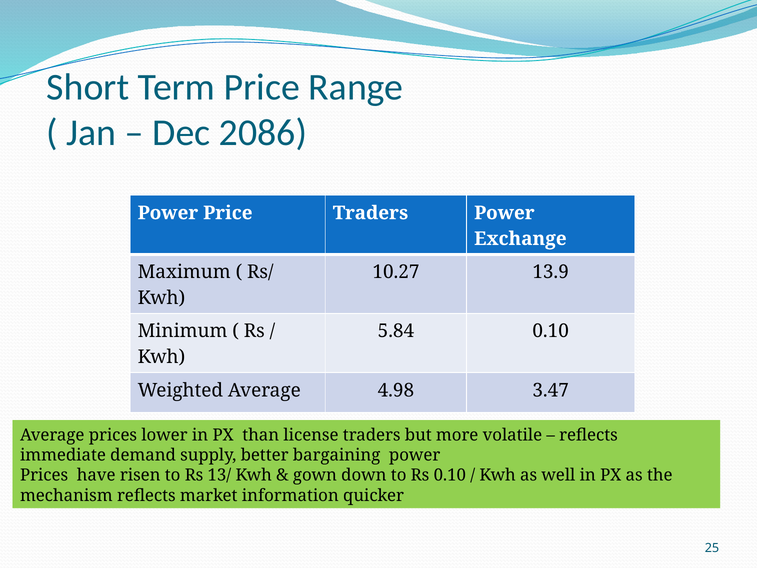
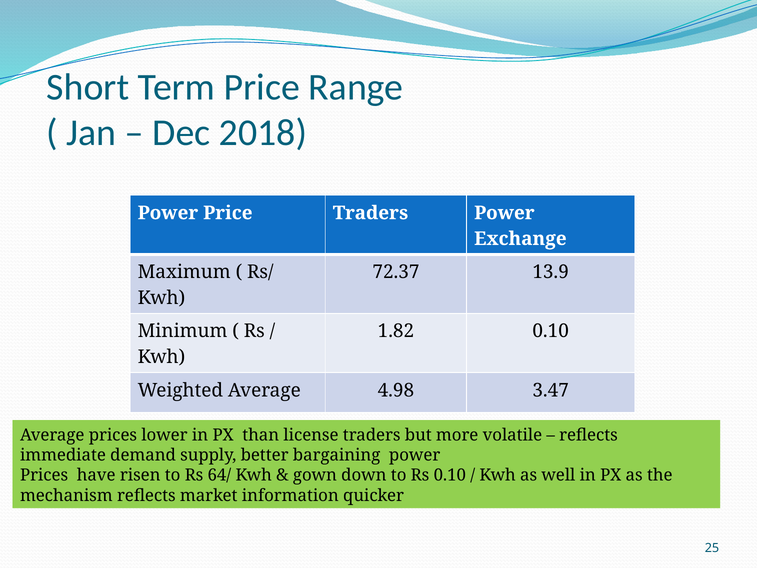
2086: 2086 -> 2018
10.27: 10.27 -> 72.37
5.84: 5.84 -> 1.82
13/: 13/ -> 64/
